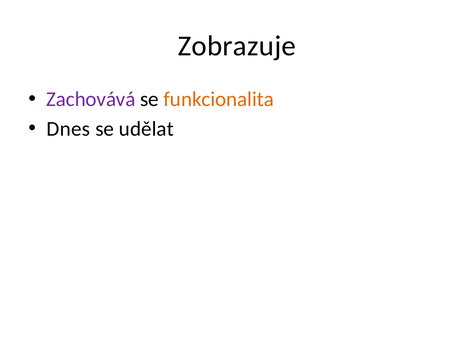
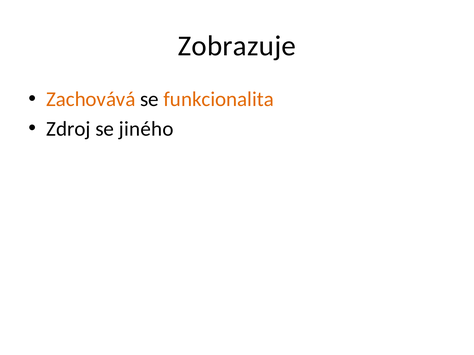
Zachovává colour: purple -> orange
Dnes: Dnes -> Zdroj
udělat: udělat -> jiného
